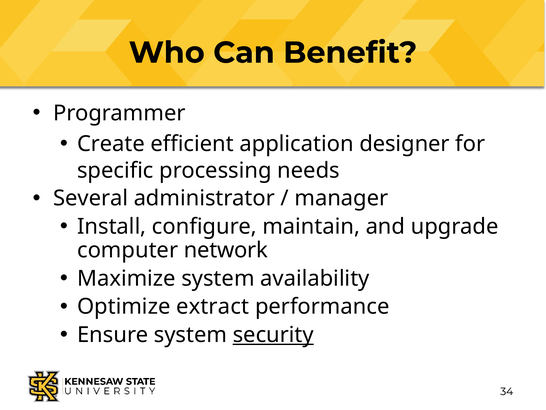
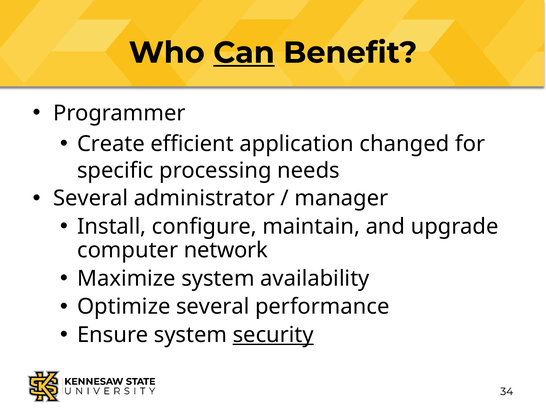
Can underline: none -> present
designer: designer -> changed
Optimize extract: extract -> several
